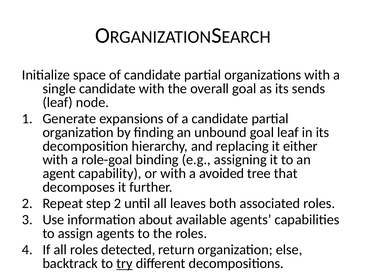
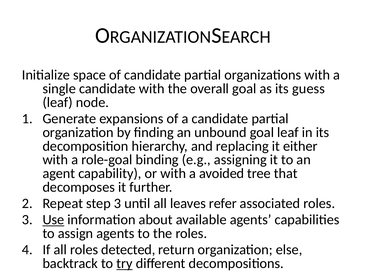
sends: sends -> guess
step 2: 2 -> 3
both: both -> refer
Use underline: none -> present
